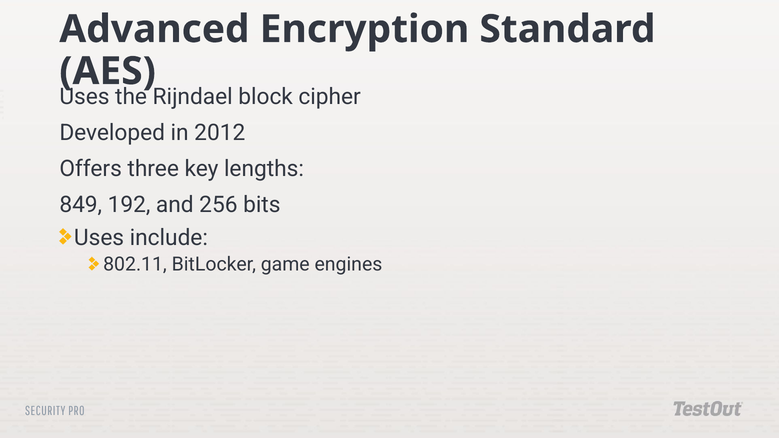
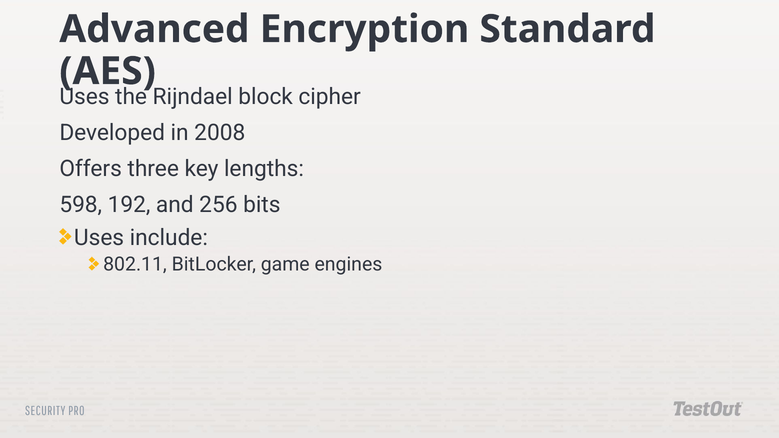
2012: 2012 -> 2008
849: 849 -> 598
